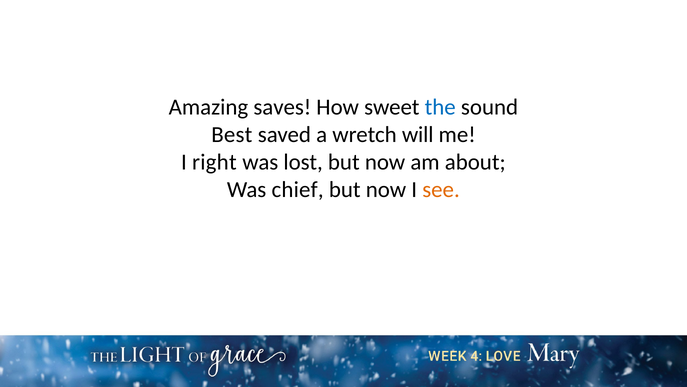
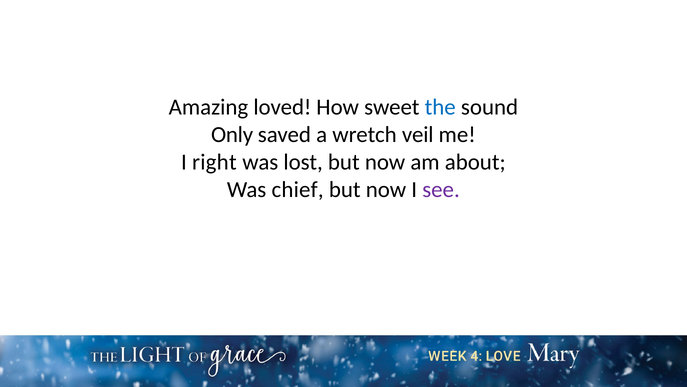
saves: saves -> loved
Best: Best -> Only
will: will -> veil
see colour: orange -> purple
